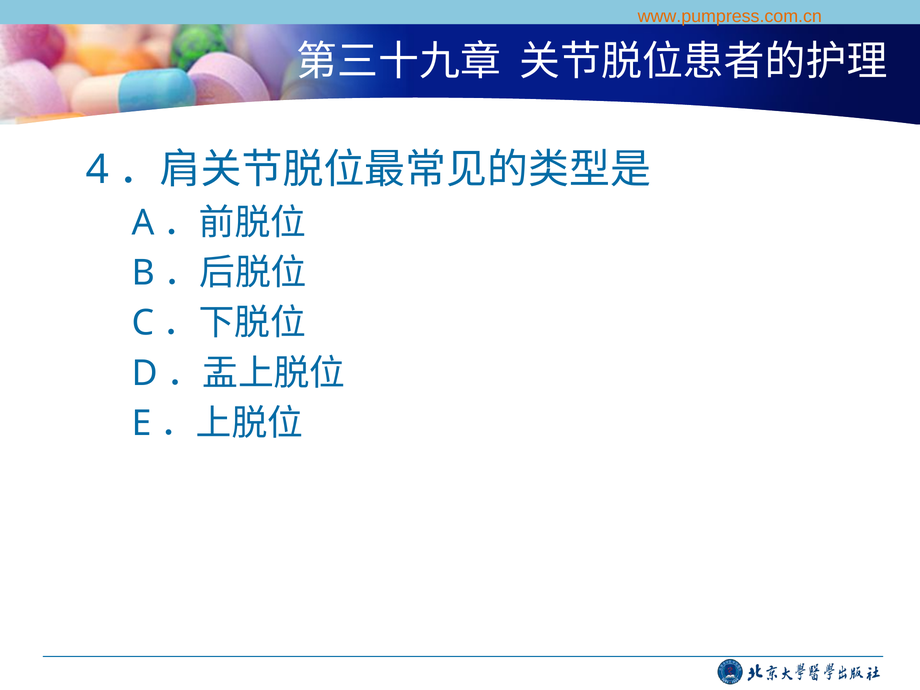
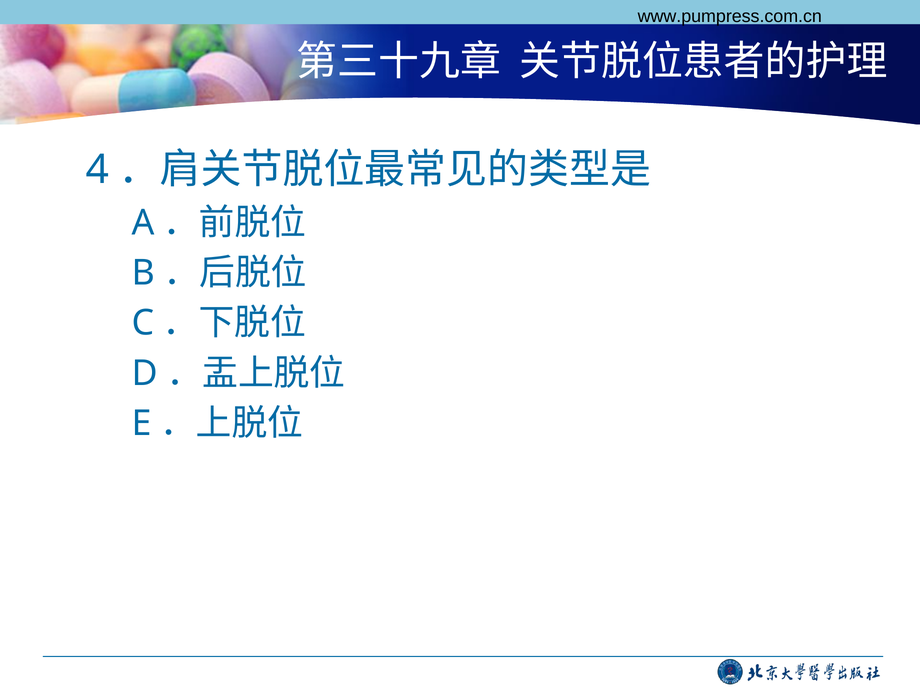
www.pumpress.com.cn colour: orange -> black
